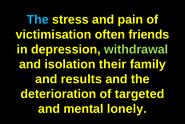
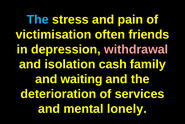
withdrawal colour: light green -> pink
their: their -> cash
results: results -> waiting
targeted: targeted -> services
